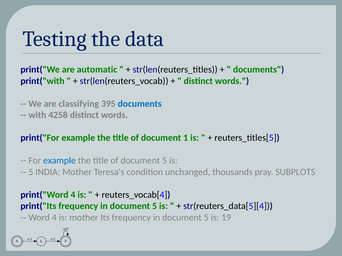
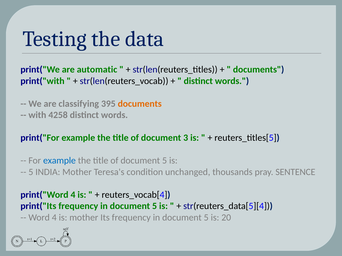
documents at (140, 104) colour: blue -> orange
1: 1 -> 3
SUBPLOTS: SUBPLOTS -> SENTENCE
19: 19 -> 20
